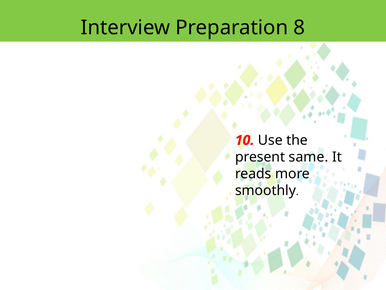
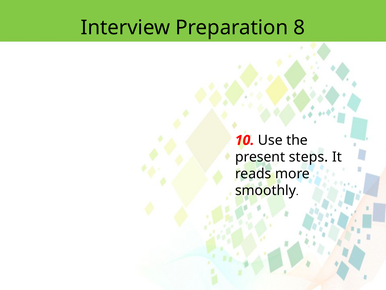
same: same -> steps
